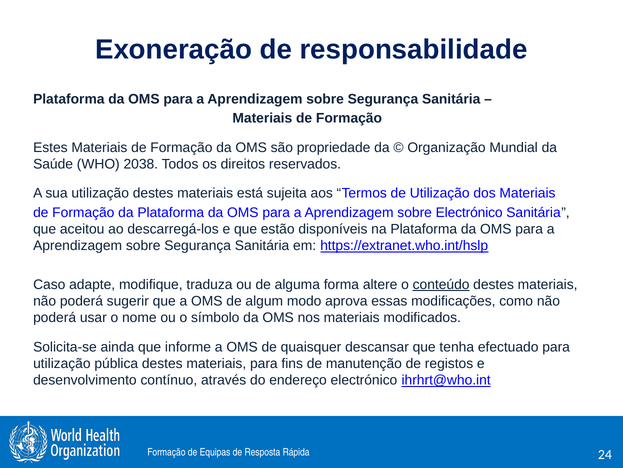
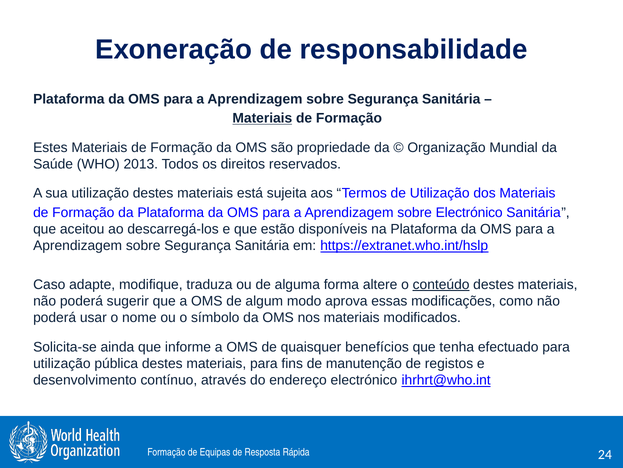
Materiais at (262, 118) underline: none -> present
2038: 2038 -> 2013
descansar: descansar -> benefícios
